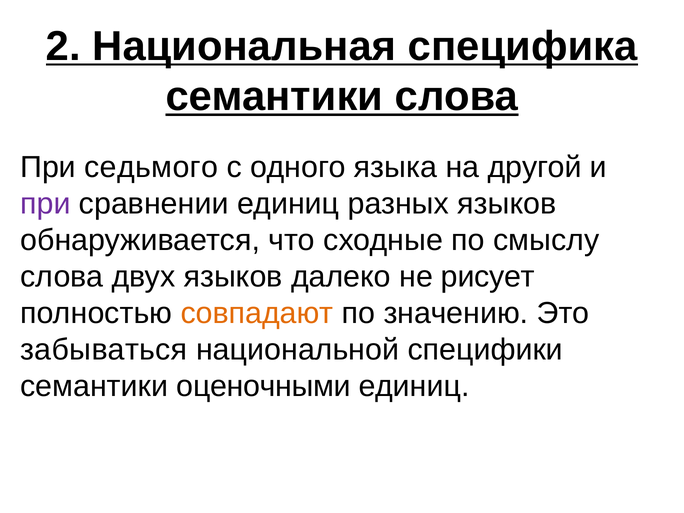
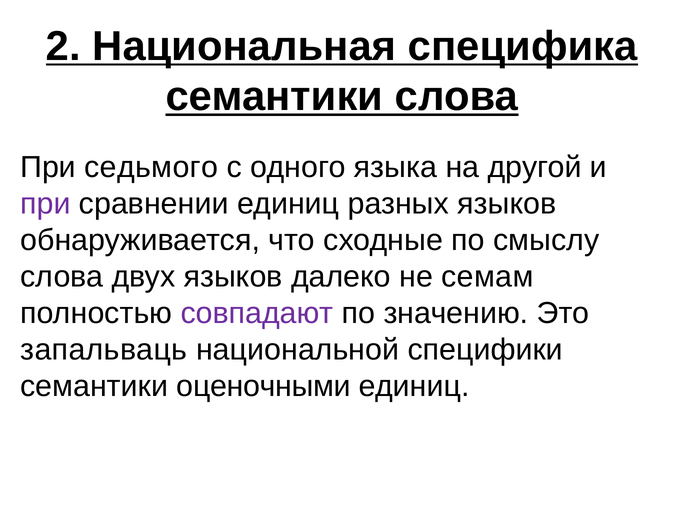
рисует: рисует -> семам
совпадают colour: orange -> purple
забываться: забываться -> запальваць
